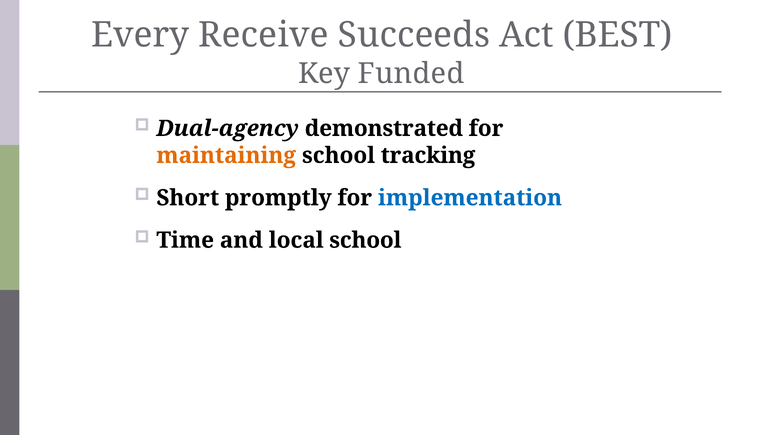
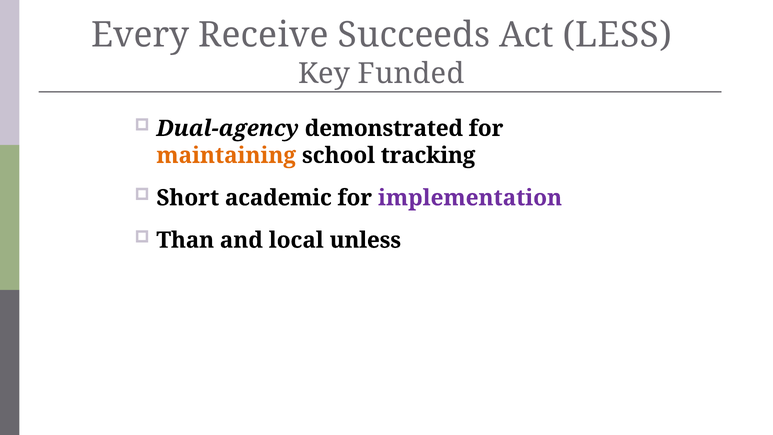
BEST: BEST -> LESS
promptly: promptly -> academic
implementation colour: blue -> purple
Time: Time -> Than
local school: school -> unless
